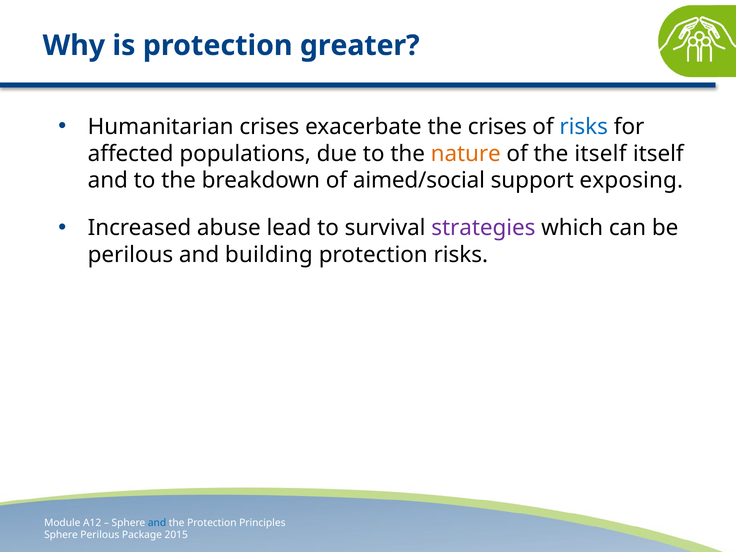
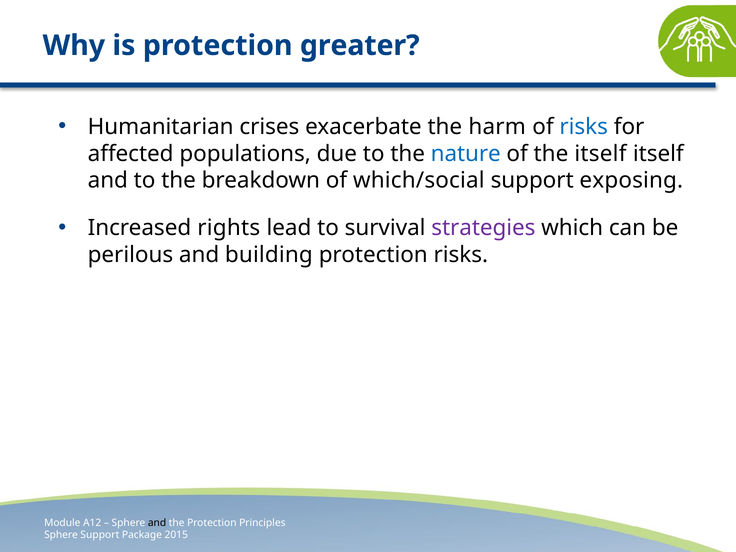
the crises: crises -> harm
nature colour: orange -> blue
aimed/social: aimed/social -> which/social
abuse: abuse -> rights
and at (157, 523) colour: blue -> black
Sphere Perilous: Perilous -> Support
